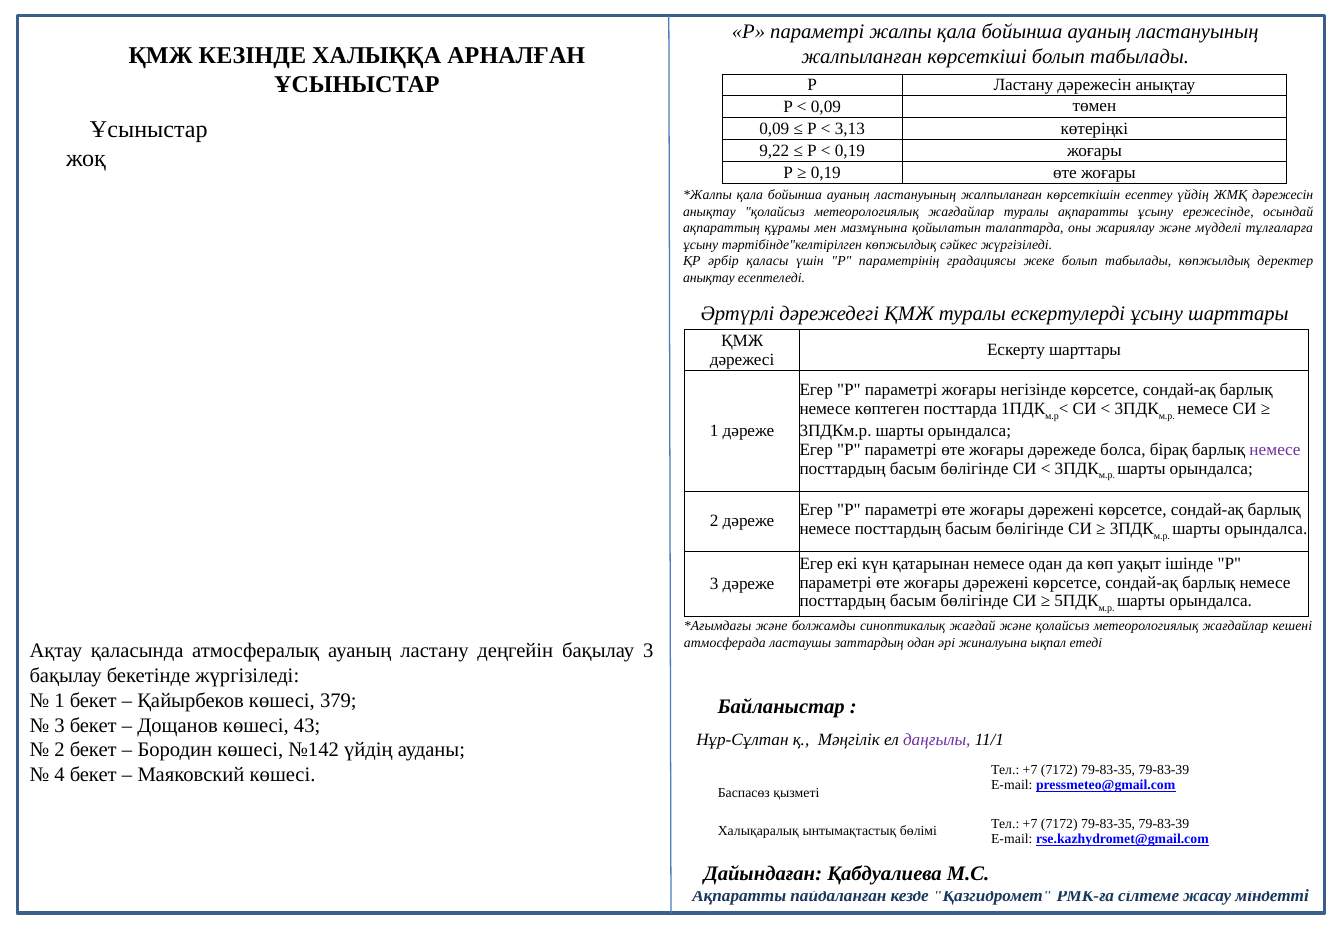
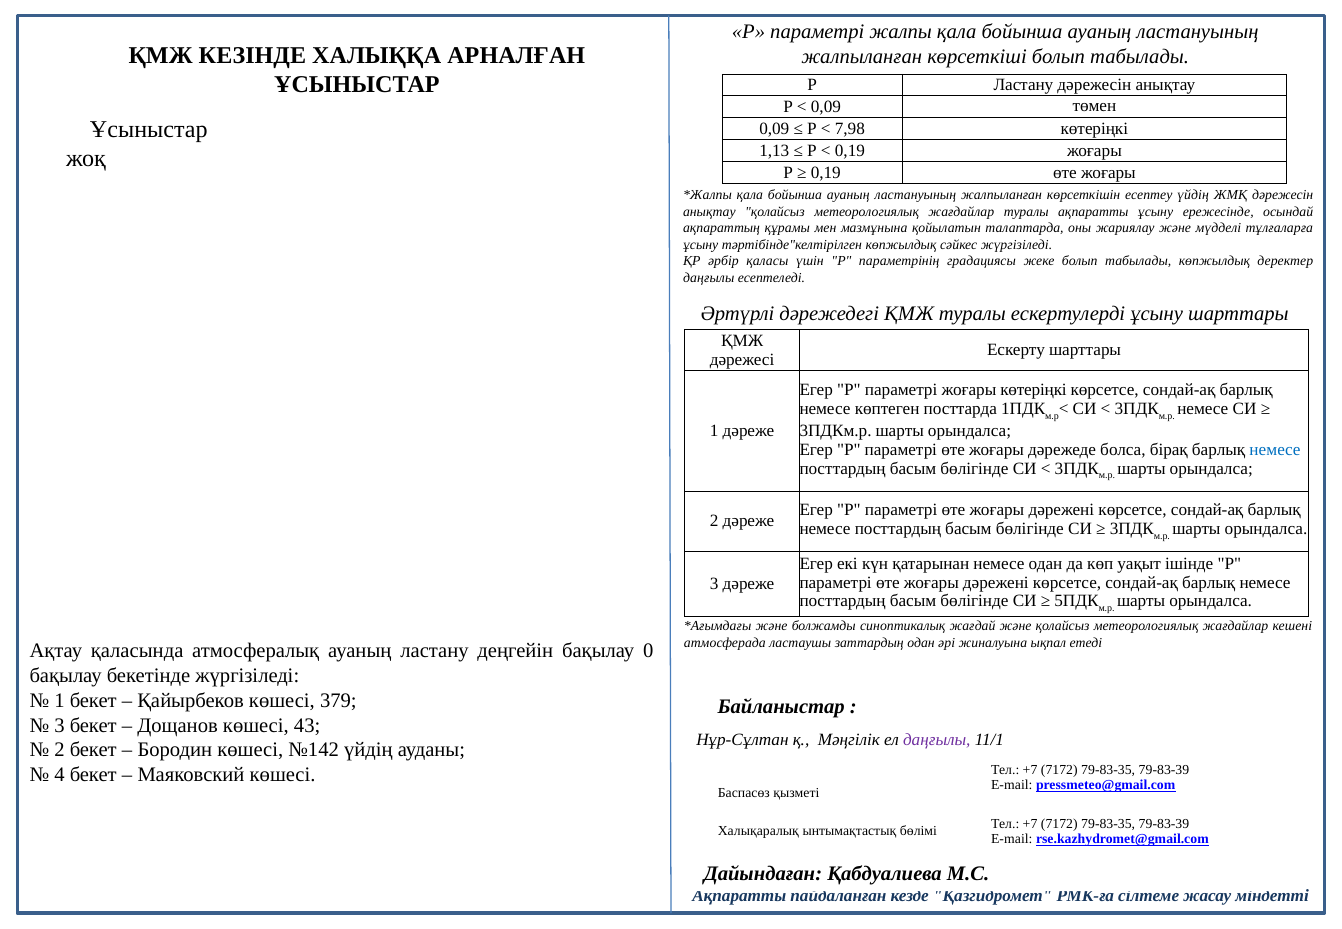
3,13: 3,13 -> 7,98
9,22: 9,22 -> 1,13
анықтау at (709, 278): анықтау -> даңғылы
жоғары негізінде: негізінде -> көтеріңкі
немесе at (1275, 450) colour: purple -> blue
бақылау 3: 3 -> 0
